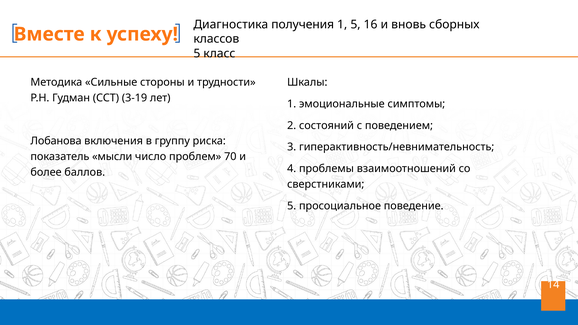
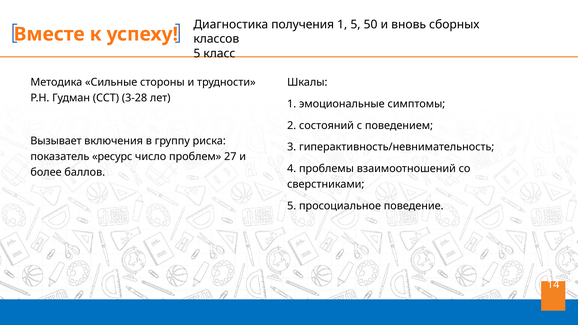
16: 16 -> 50
3-19: 3-19 -> 3-28
Лобанова: Лобанова -> Вызывает
мысли: мысли -> ресурс
70: 70 -> 27
